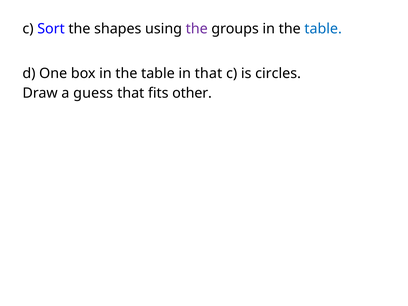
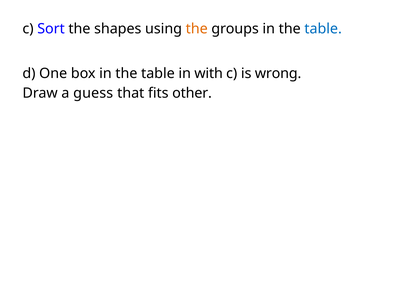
the at (197, 29) colour: purple -> orange
in that: that -> with
circles: circles -> wrong
